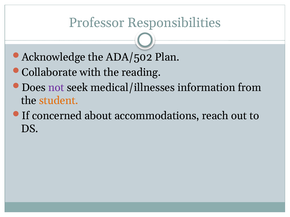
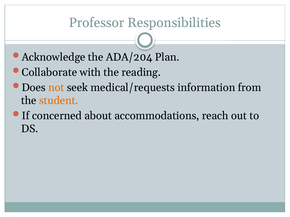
ADA/502: ADA/502 -> ADA/204
not colour: purple -> orange
medical/illnesses: medical/illnesses -> medical/requests
